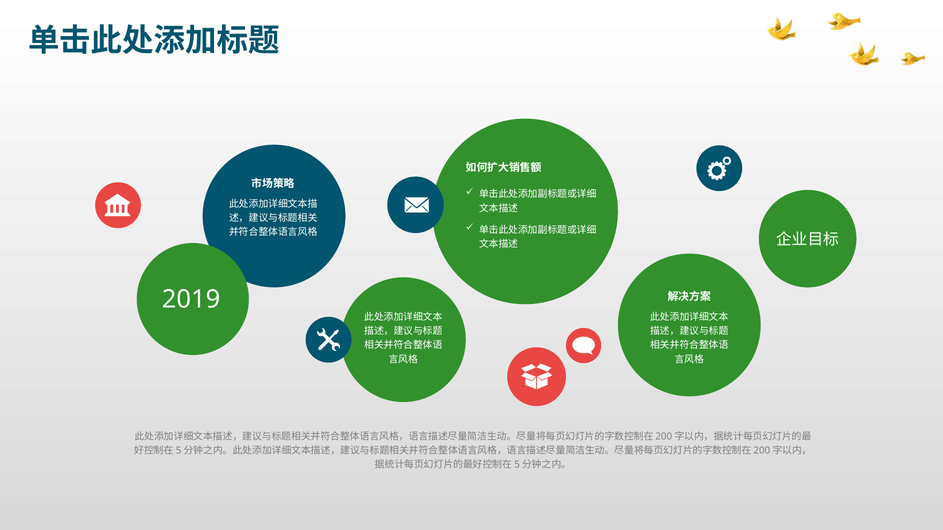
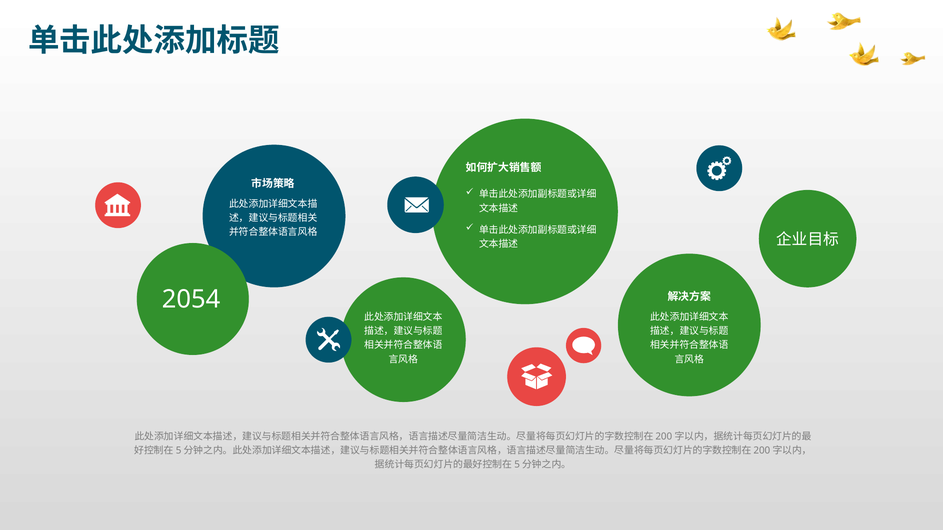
2019: 2019 -> 2054
